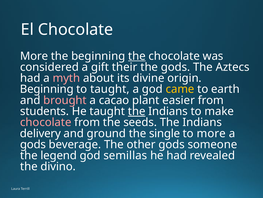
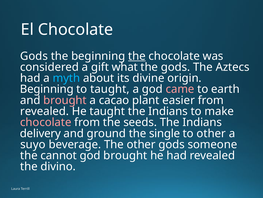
More at (34, 56): More -> Gods
their: their -> what
myth colour: pink -> light blue
came colour: yellow -> pink
students at (45, 111): students -> revealed
the at (137, 111) underline: present -> none
to more: more -> other
gods at (33, 144): gods -> suyo
legend: legend -> cannot
god semillas: semillas -> brought
